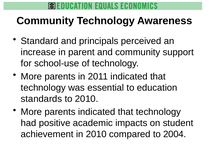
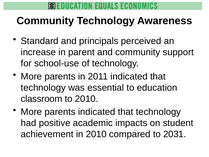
standards: standards -> classroom
2004: 2004 -> 2031
